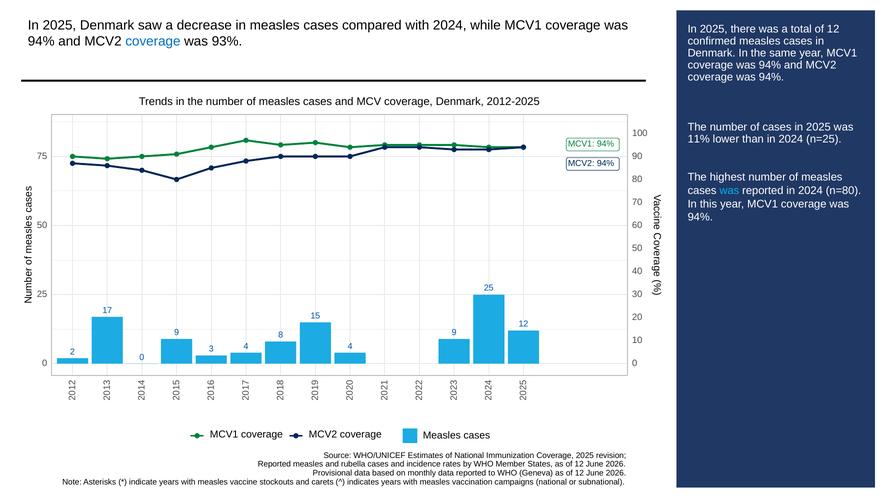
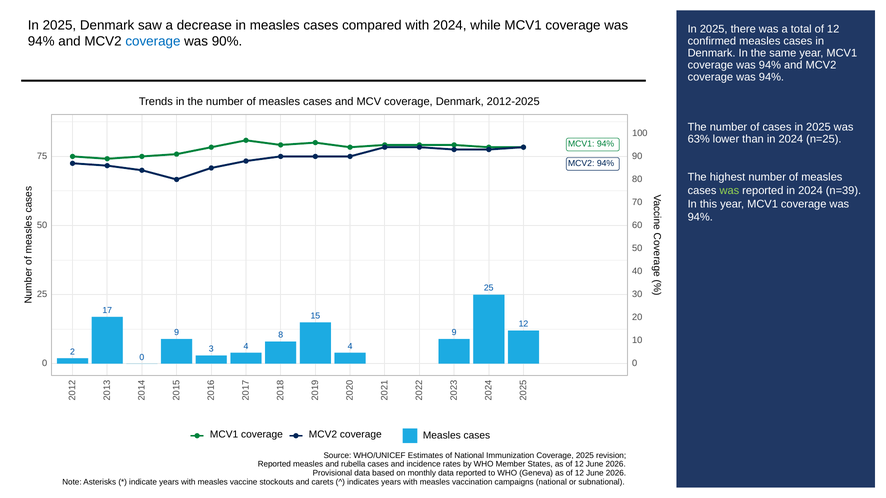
93%: 93% -> 90%
11%: 11% -> 63%
was at (729, 191) colour: light blue -> light green
n=80: n=80 -> n=39
